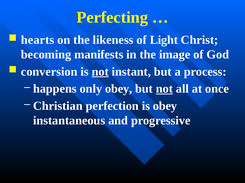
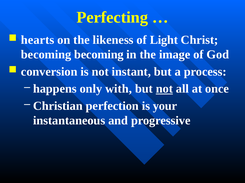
becoming manifests: manifests -> becoming
not at (100, 72) underline: present -> none
only obey: obey -> with
is obey: obey -> your
